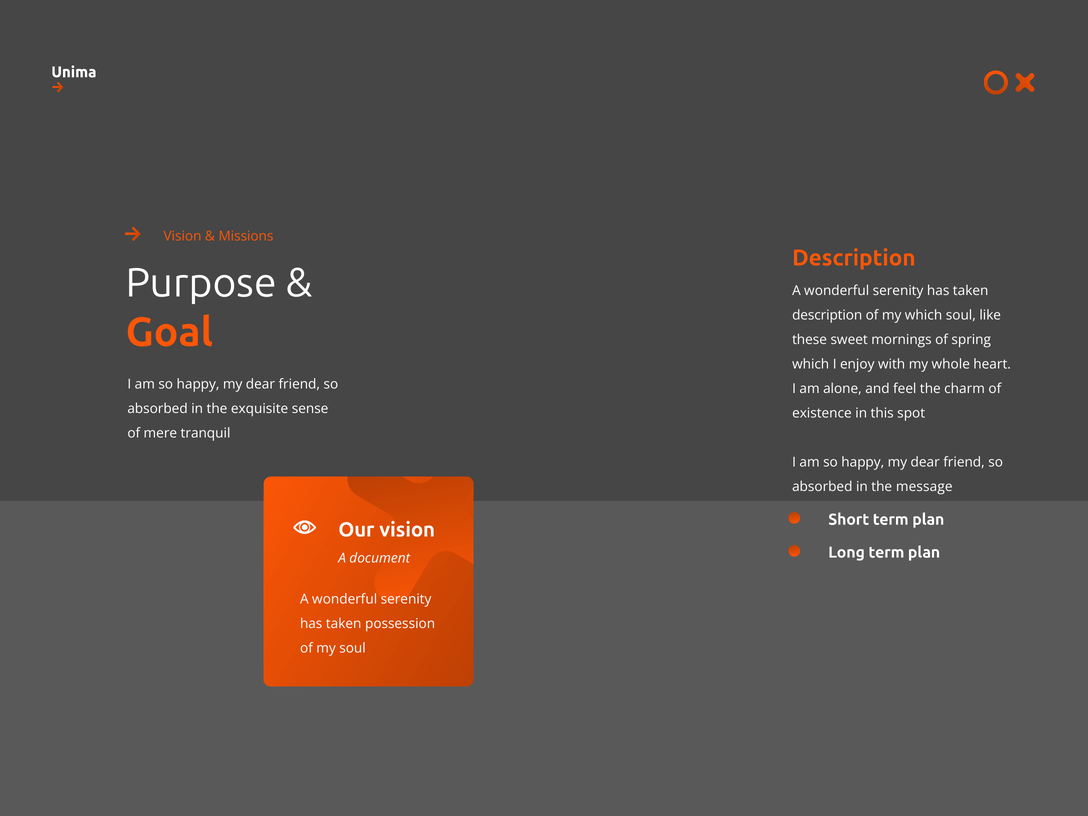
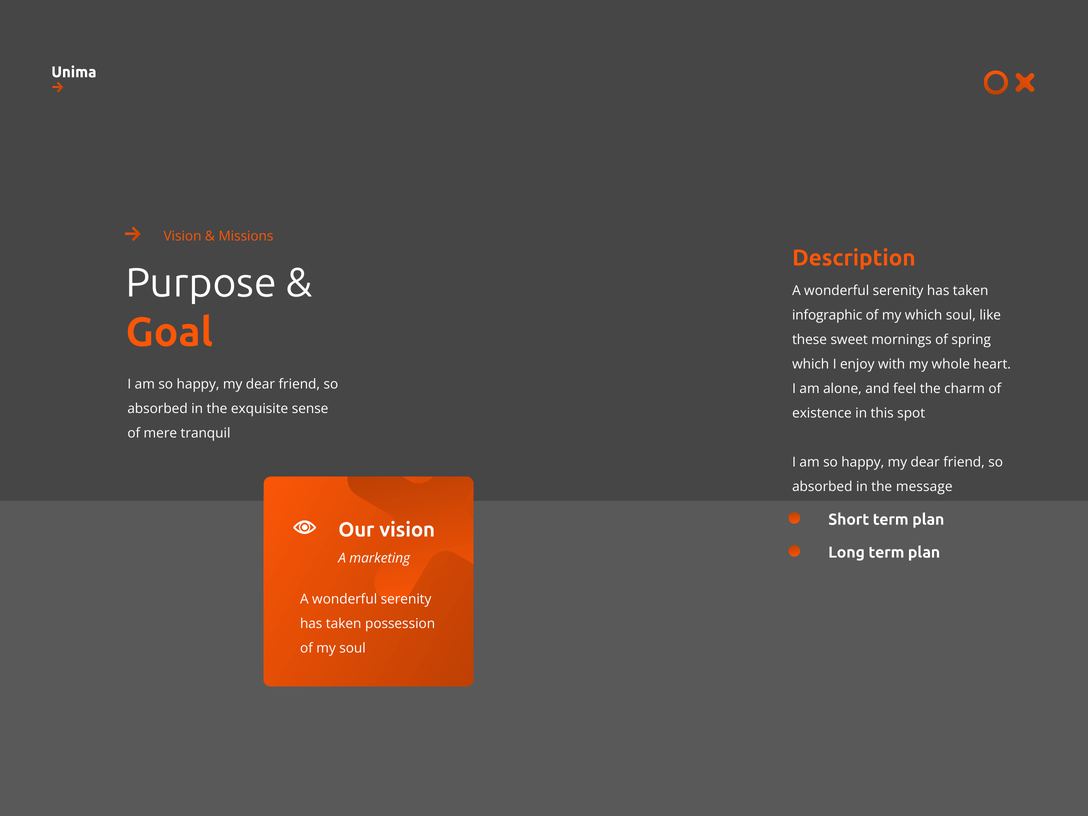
description at (827, 315): description -> infographic
document: document -> marketing
